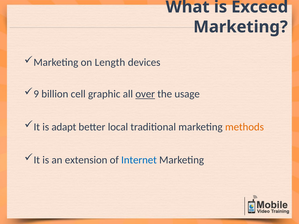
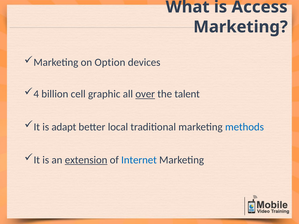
Exceed: Exceed -> Access
Length: Length -> Option
9: 9 -> 4
usage: usage -> talent
methods colour: orange -> blue
extension underline: none -> present
